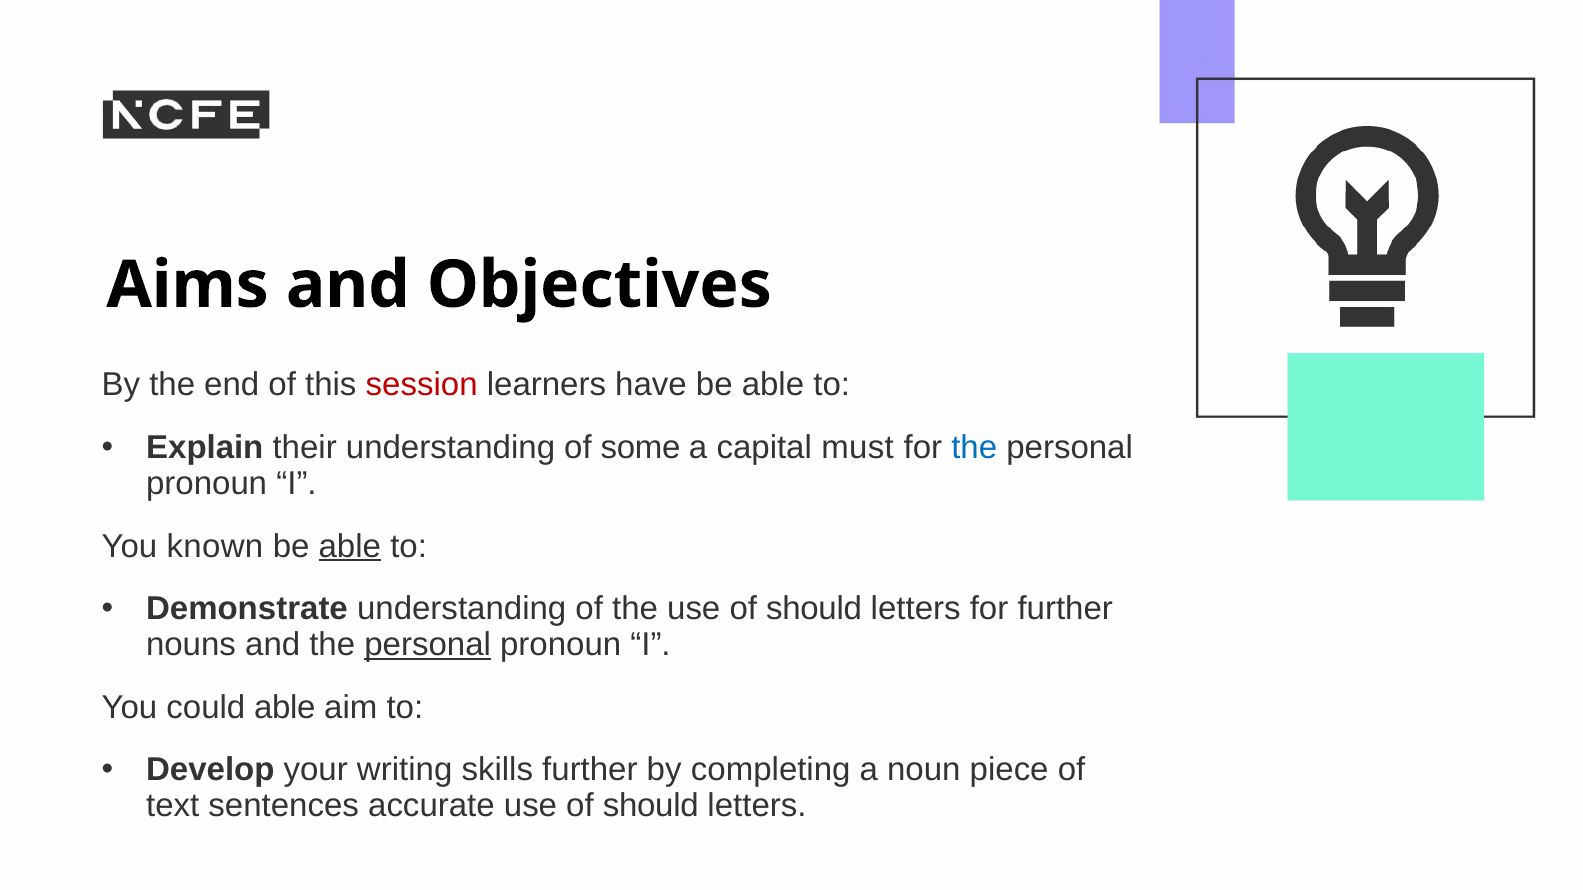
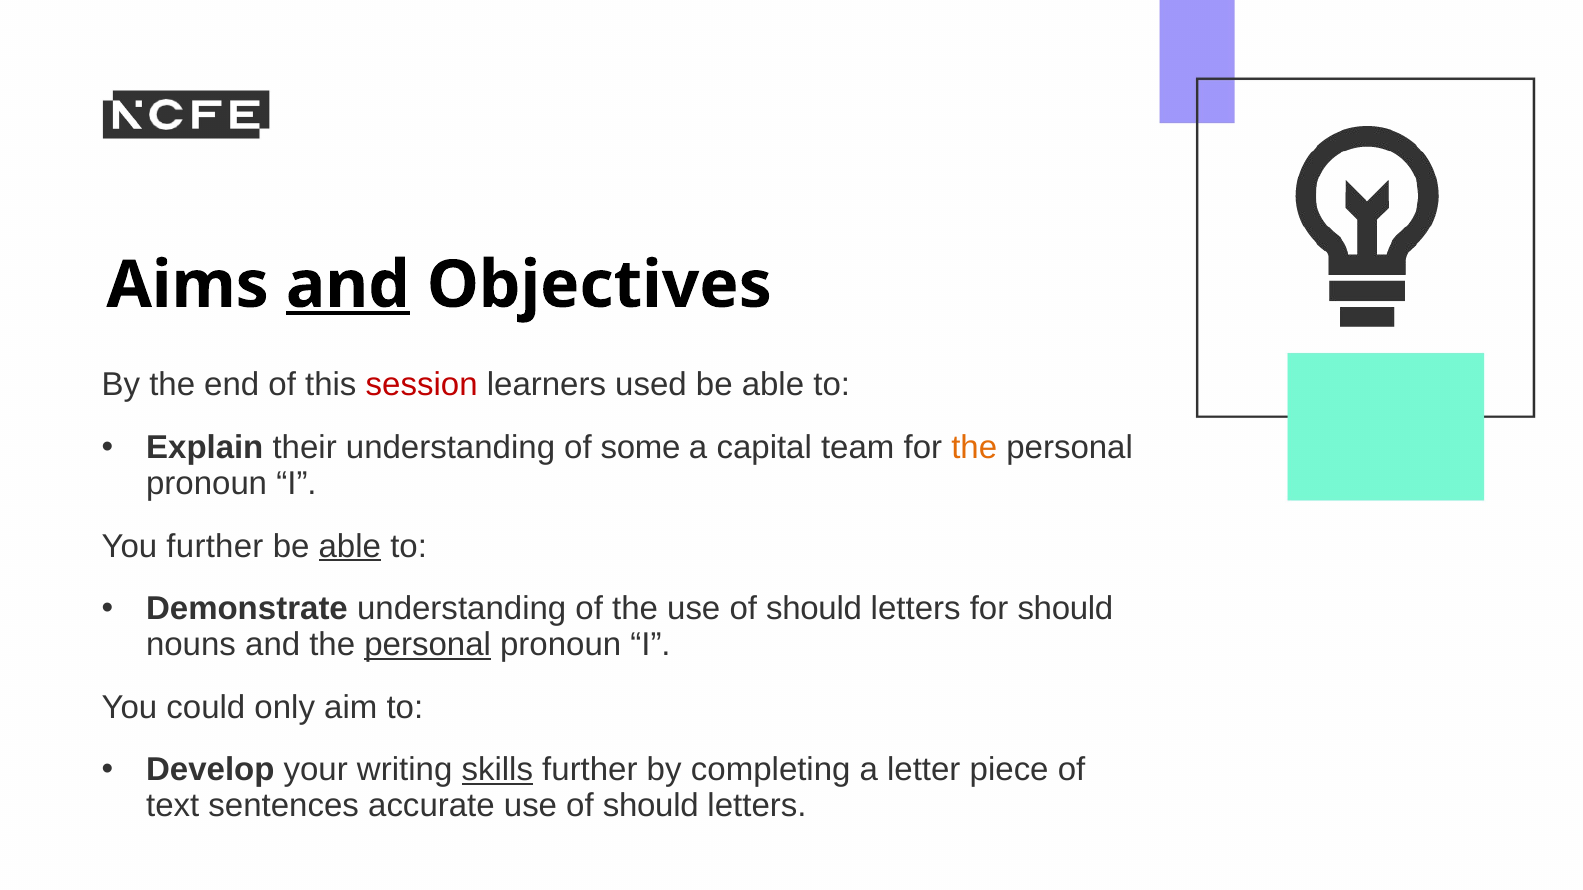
and at (348, 285) underline: none -> present
have: have -> used
must: must -> team
the at (974, 448) colour: blue -> orange
You known: known -> further
for further: further -> should
could able: able -> only
skills underline: none -> present
noun: noun -> letter
